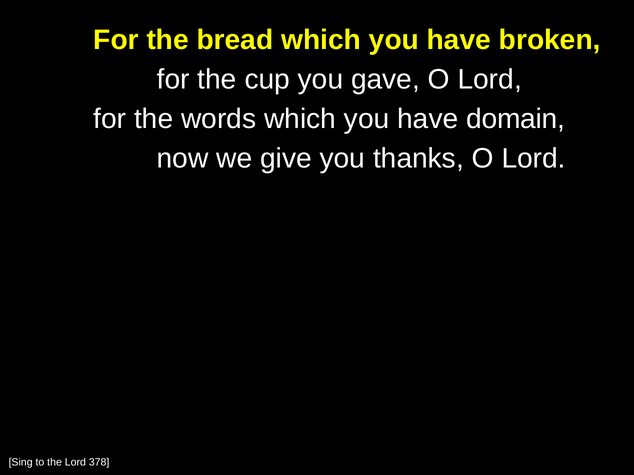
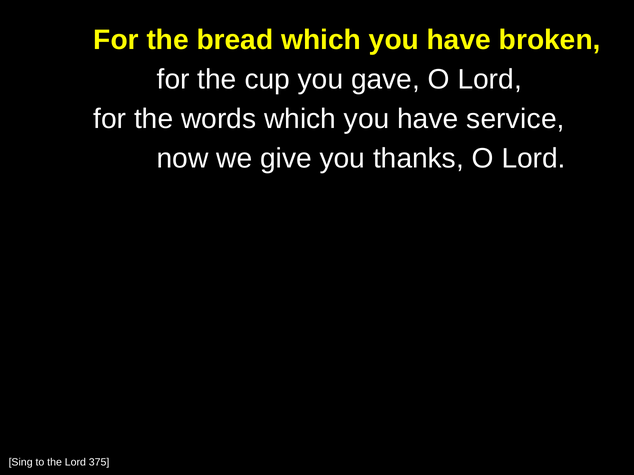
domain: domain -> service
378: 378 -> 375
